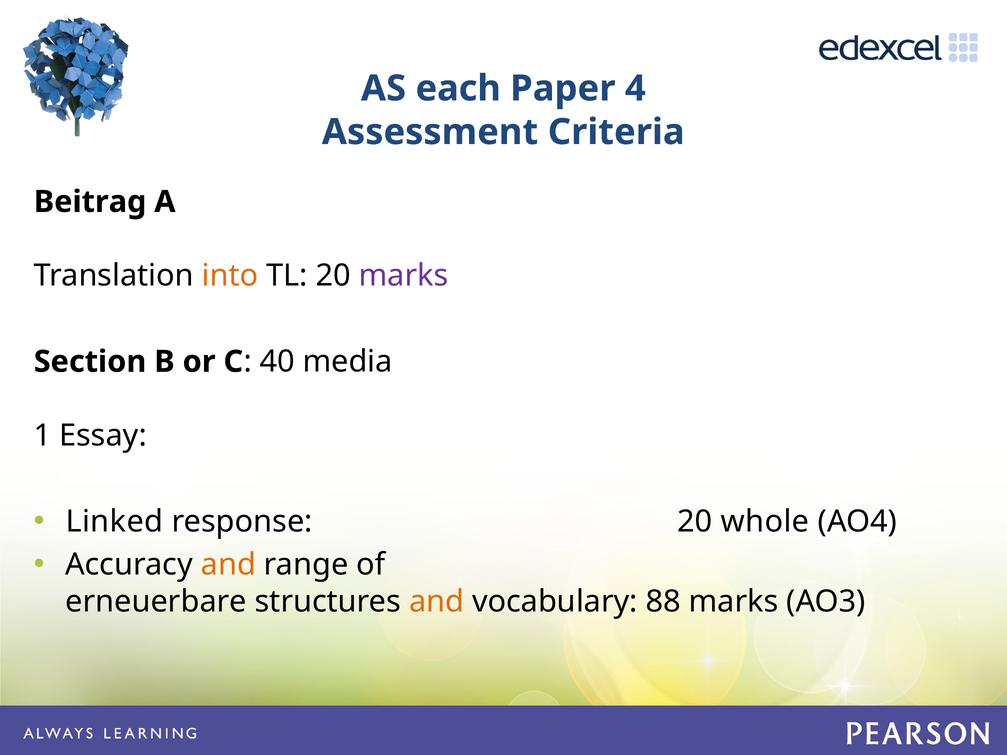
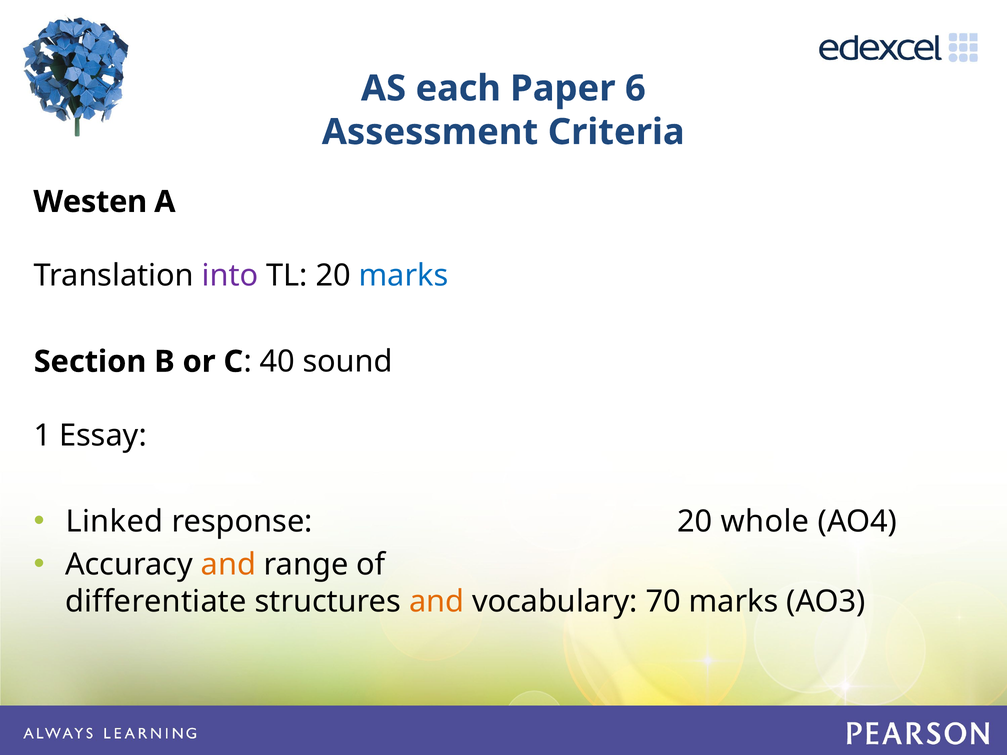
4: 4 -> 6
Beitrag: Beitrag -> Westen
into colour: orange -> purple
marks at (404, 276) colour: purple -> blue
media: media -> sound
erneuerbare: erneuerbare -> differentiate
88: 88 -> 70
